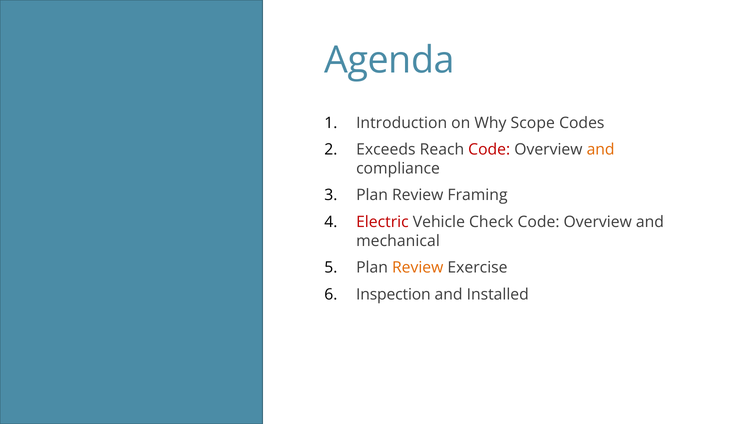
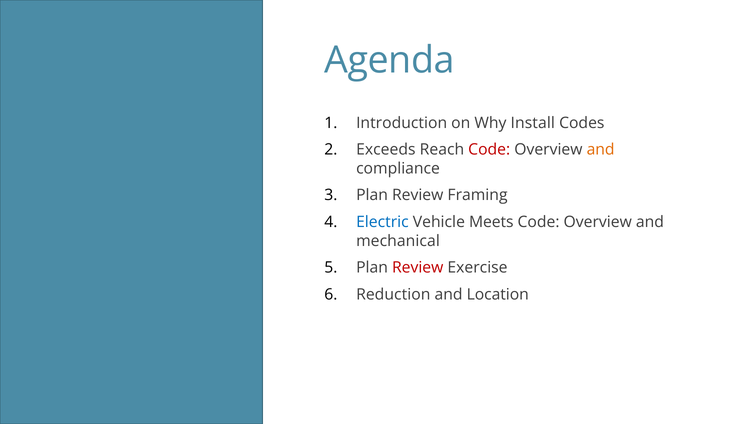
Scope: Scope -> Install
Electric colour: red -> blue
Check: Check -> Meets
Review at (418, 268) colour: orange -> red
Inspection: Inspection -> Reduction
Installed: Installed -> Location
